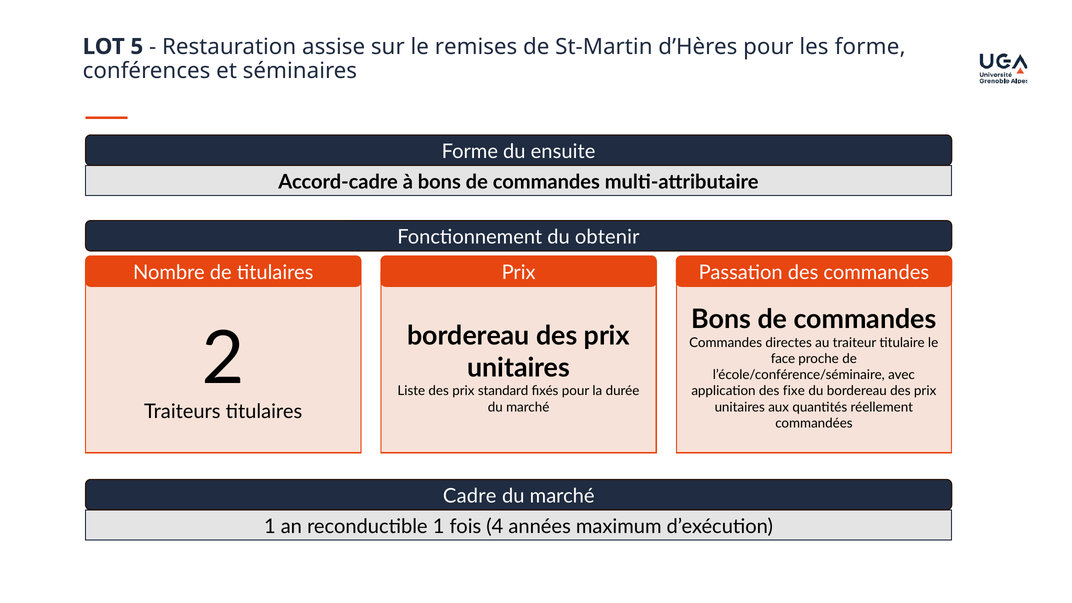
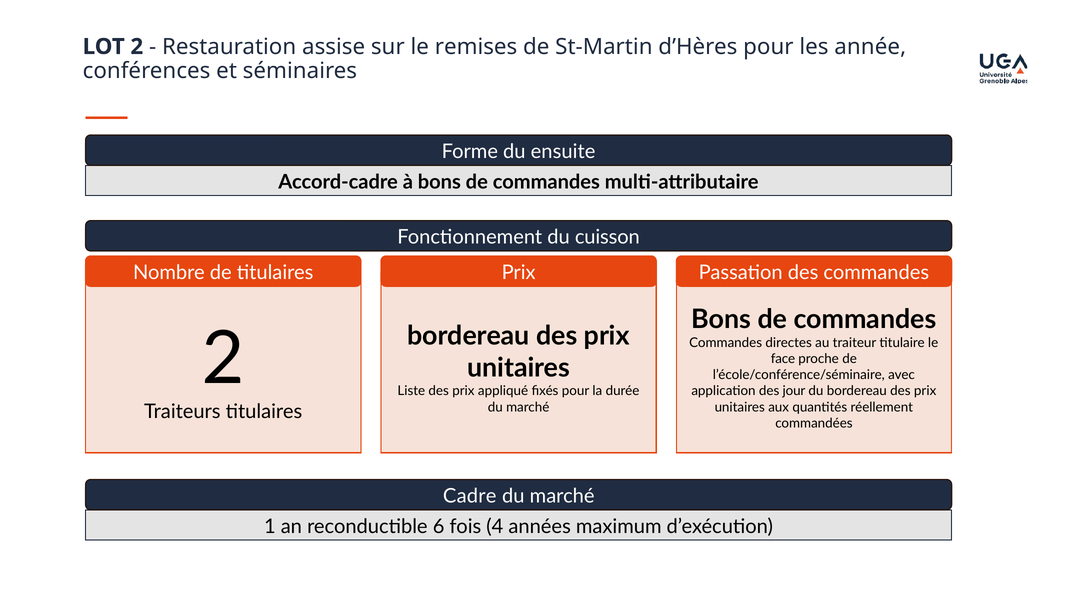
LOT 5: 5 -> 2
les forme: forme -> année
obtenir: obtenir -> cuisson
standard: standard -> appliqué
fixe: fixe -> jour
reconductible 1: 1 -> 6
